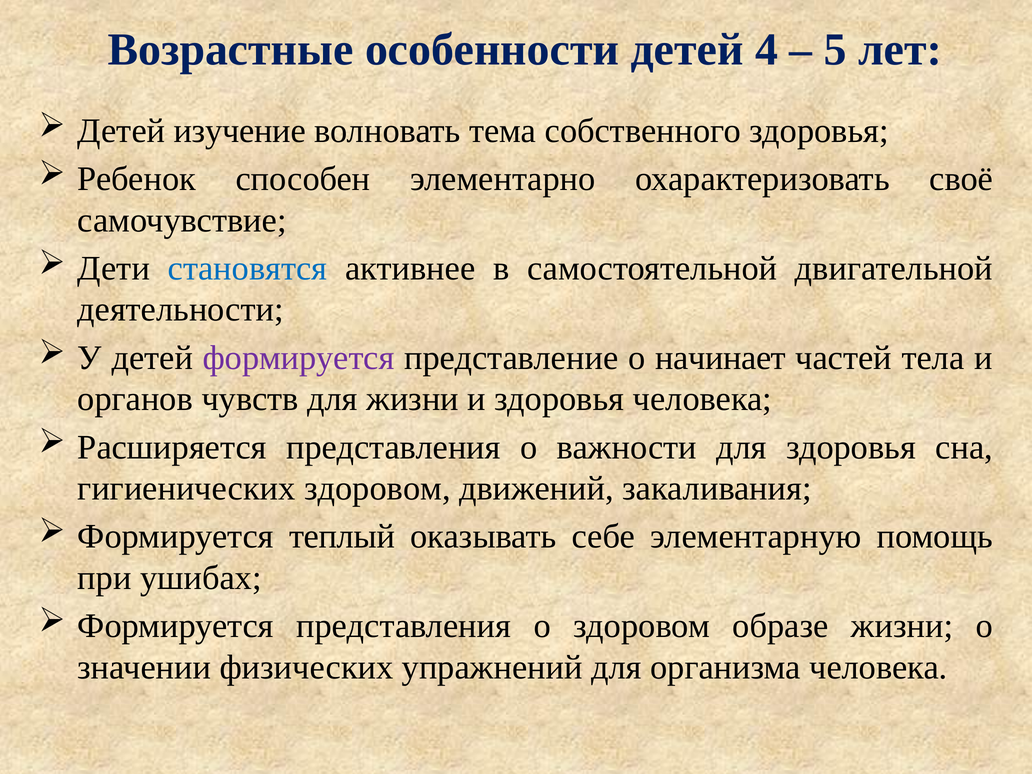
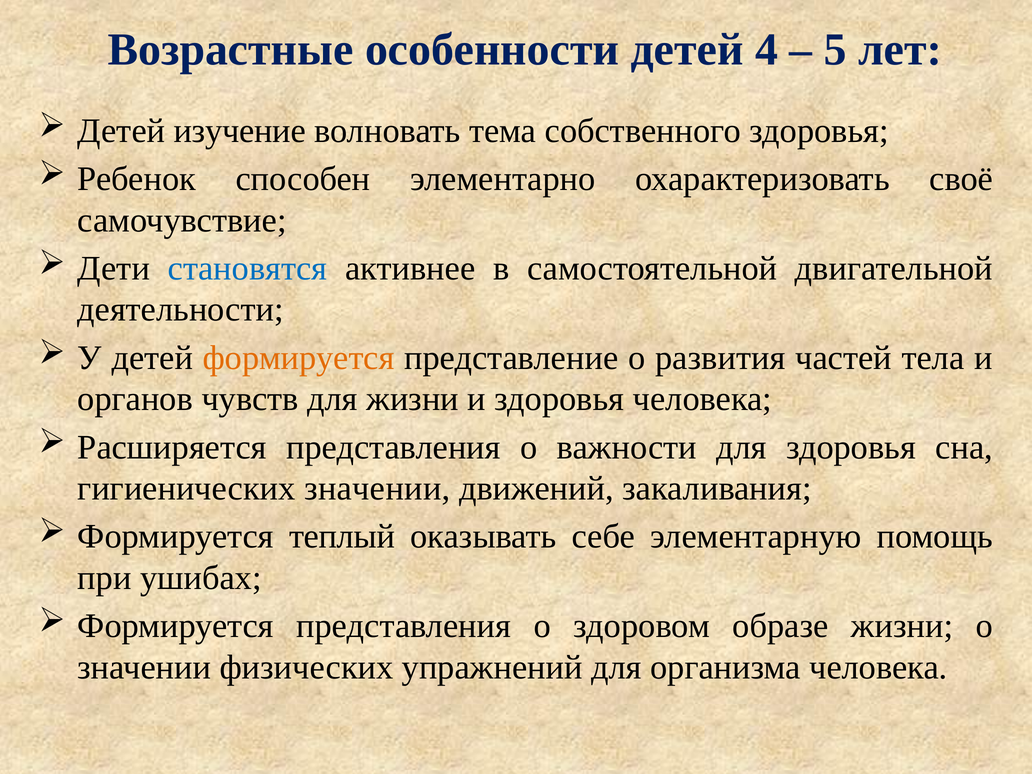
формируется at (299, 358) colour: purple -> orange
начинает: начинает -> развития
гигиенических здоровом: здоровом -> значении
